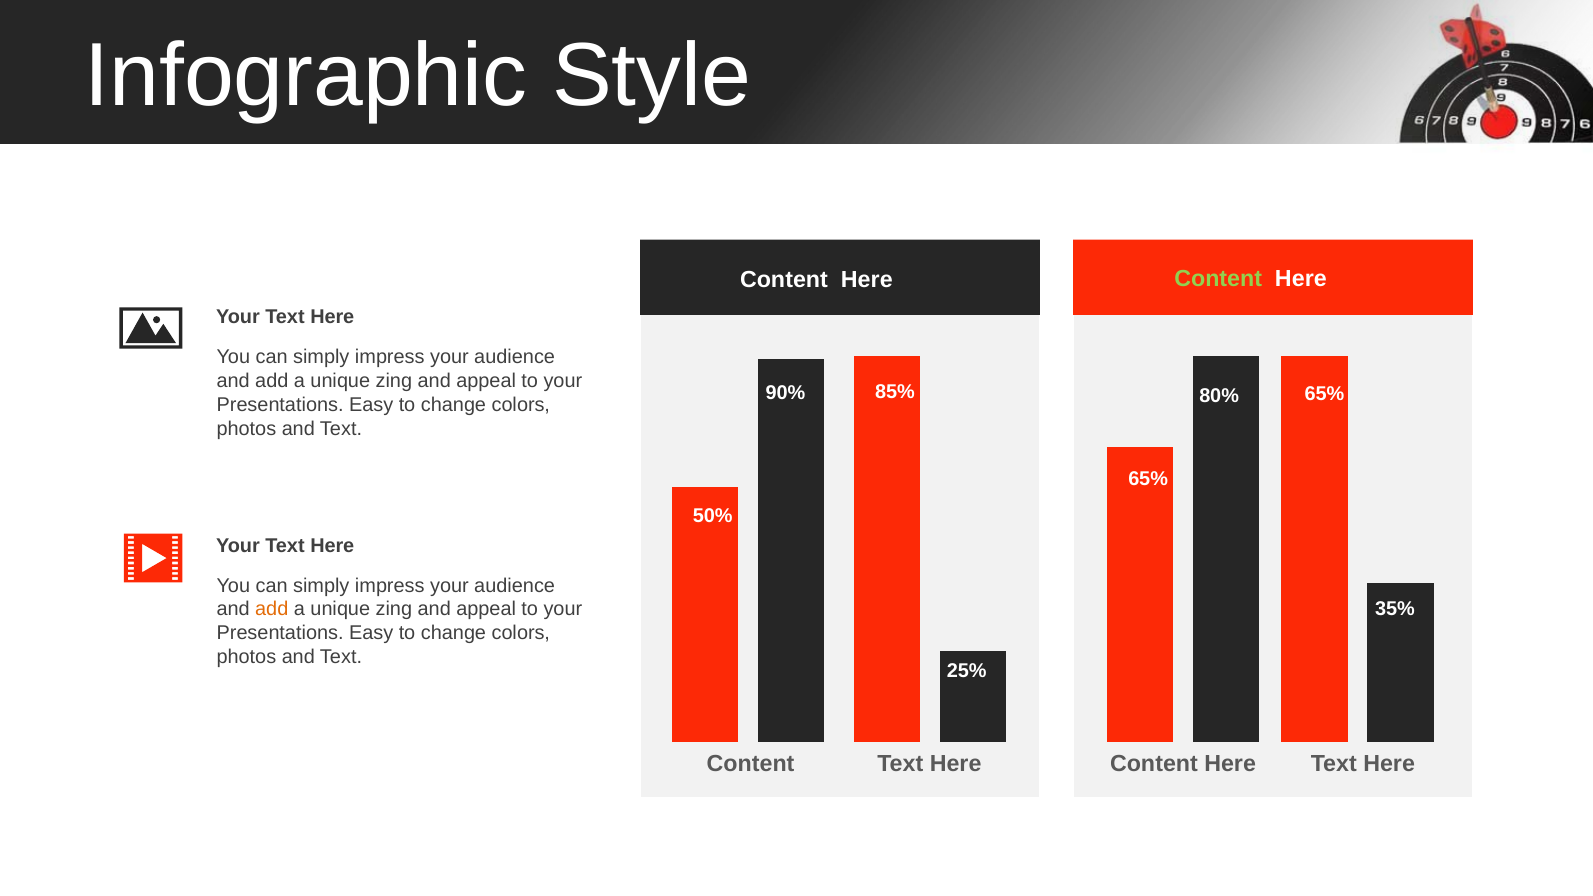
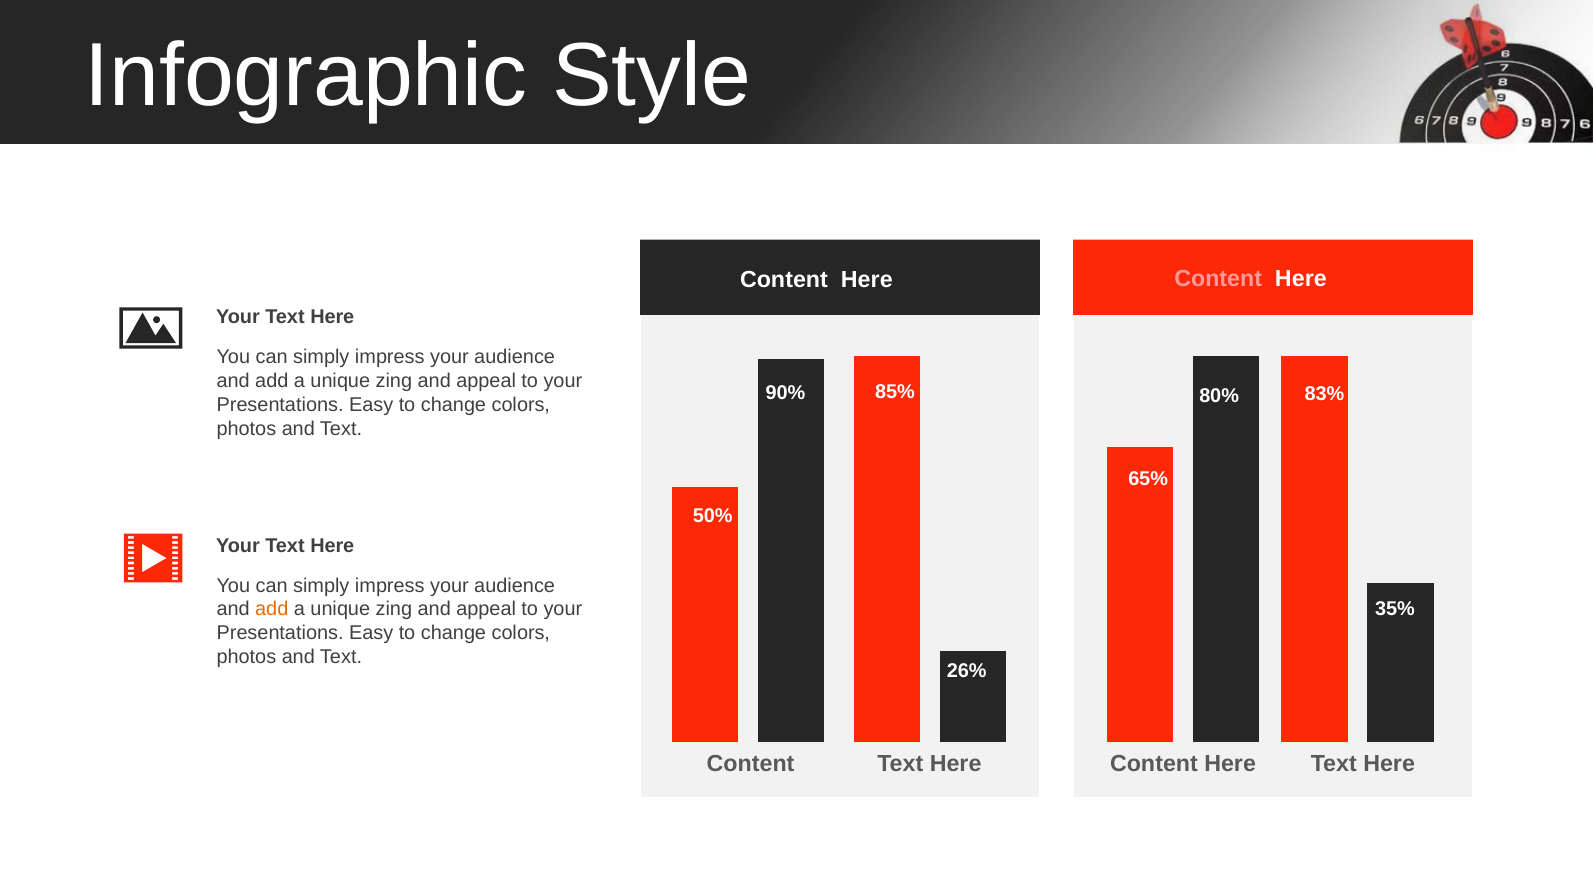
Content at (1218, 279) colour: light green -> pink
65% at (1324, 394): 65% -> 83%
25%: 25% -> 26%
